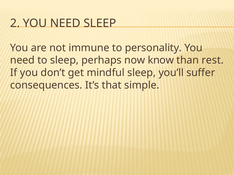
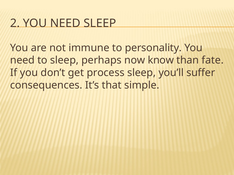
rest: rest -> fate
mindful: mindful -> process
